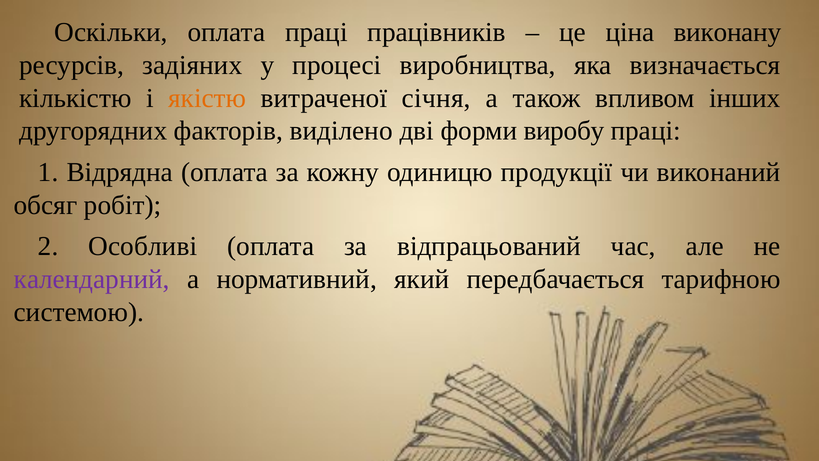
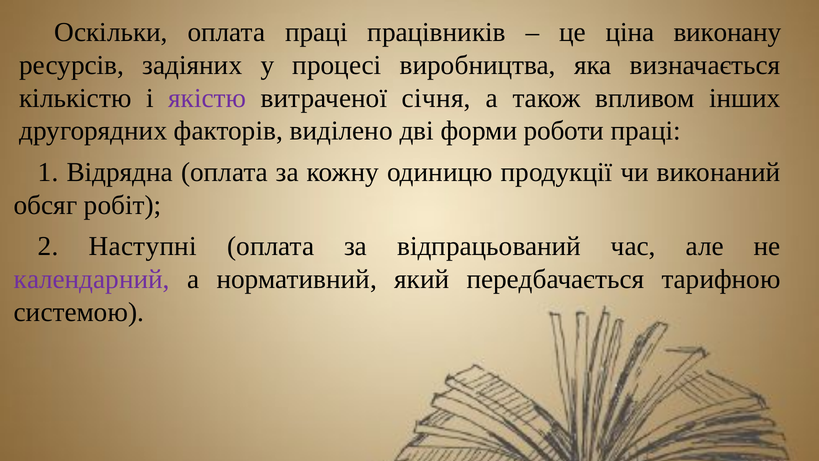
якістю colour: orange -> purple
виробу: виробу -> роботи
Особливі: Особливі -> Наступні
